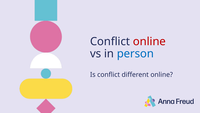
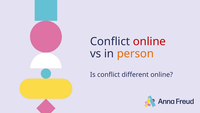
person colour: blue -> orange
